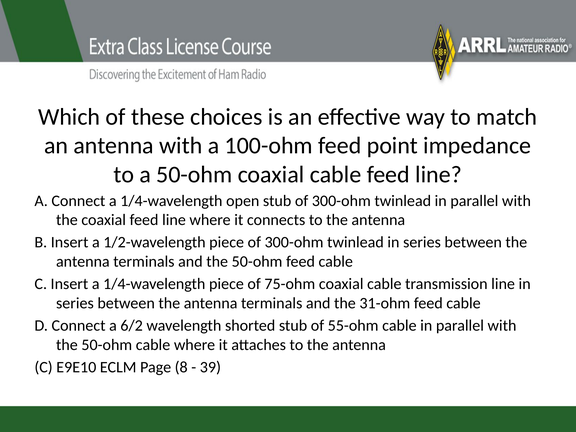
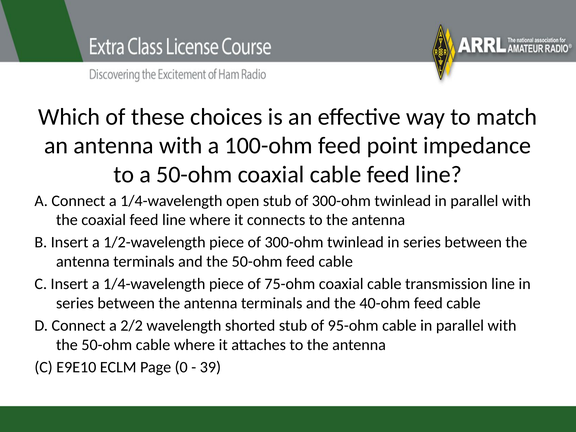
31-ohm: 31-ohm -> 40-ohm
6/2: 6/2 -> 2/2
55-ohm: 55-ohm -> 95-ohm
8: 8 -> 0
